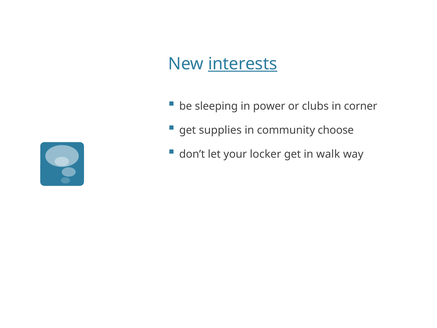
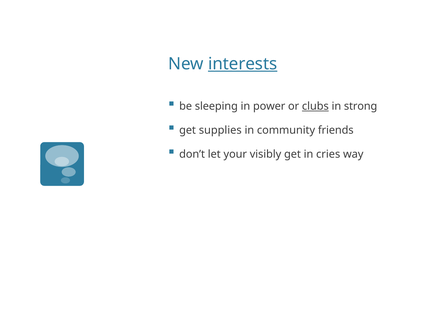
clubs underline: none -> present
corner: corner -> strong
choose: choose -> friends
locker: locker -> visibly
walk: walk -> cries
